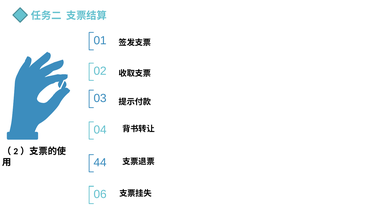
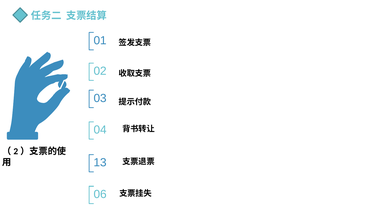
44: 44 -> 13
